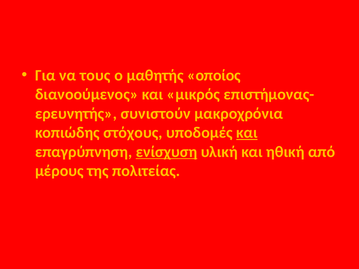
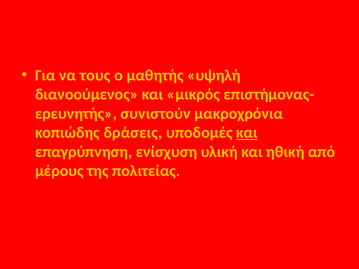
οποίος: οποίος -> υψηλή
στόχους: στόχους -> δράσεις
ενίσχυση underline: present -> none
